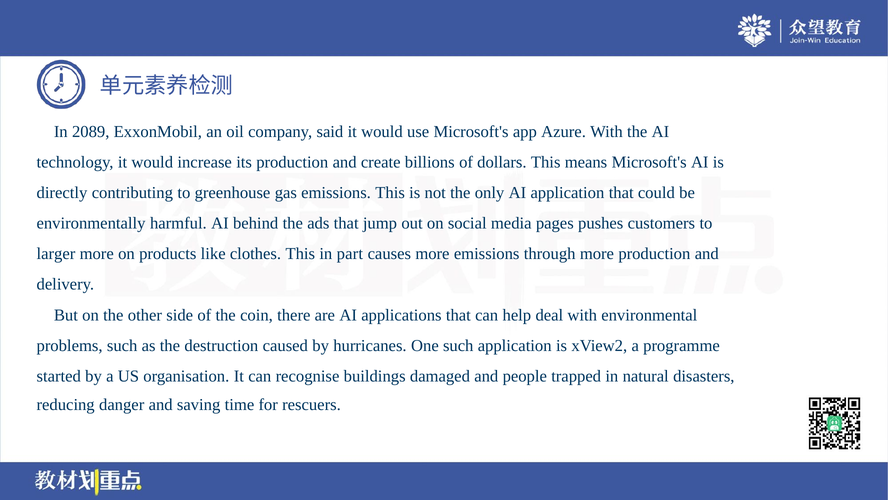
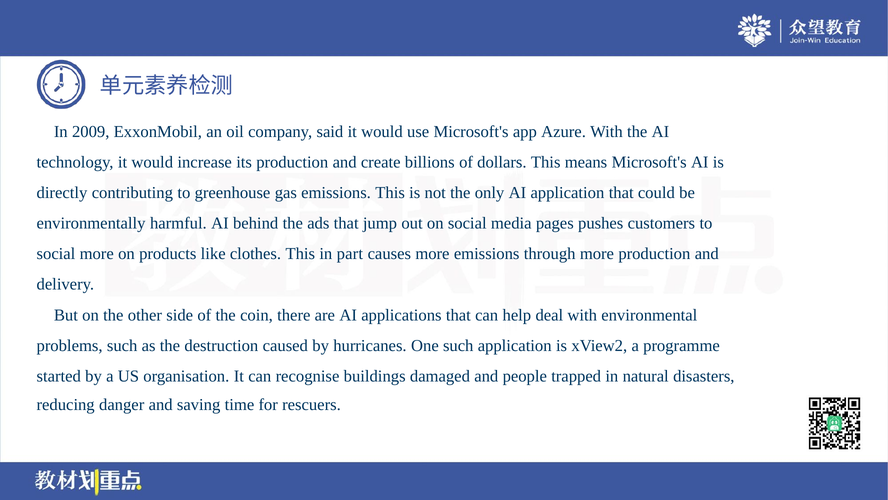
2089: 2089 -> 2009
larger at (56, 254): larger -> social
